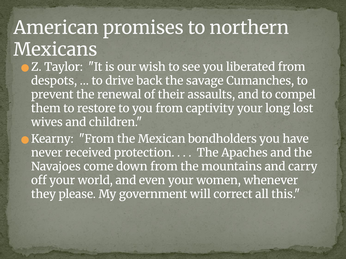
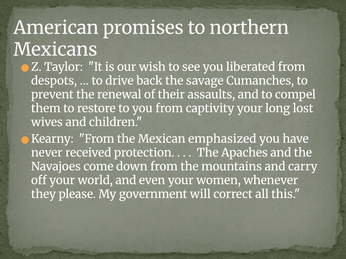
bondholders: bondholders -> emphasized
